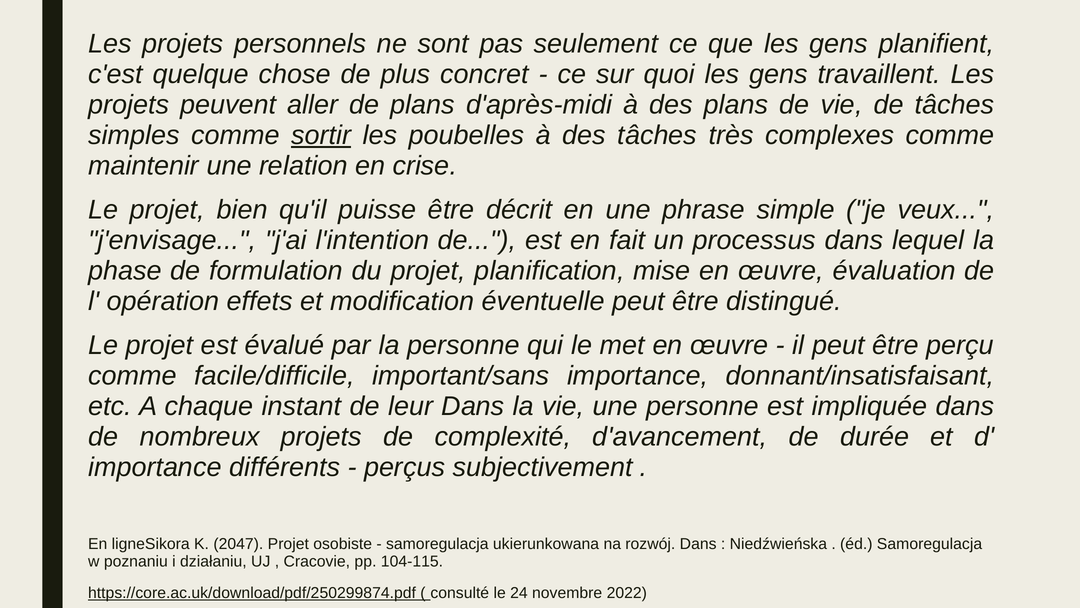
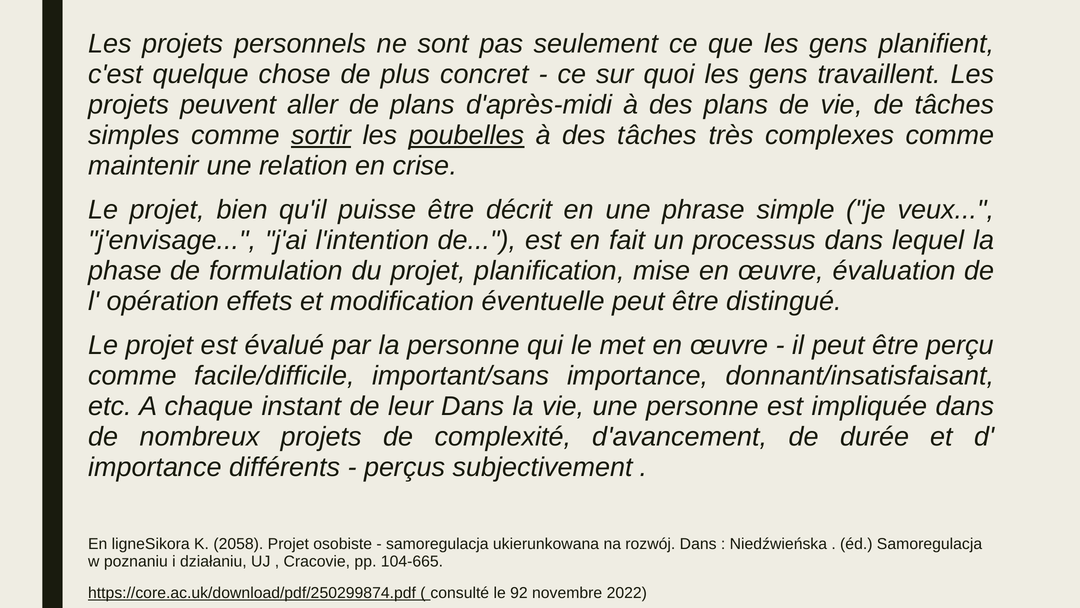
poubelles underline: none -> present
2047: 2047 -> 2058
104-115: 104-115 -> 104-665
24: 24 -> 92
